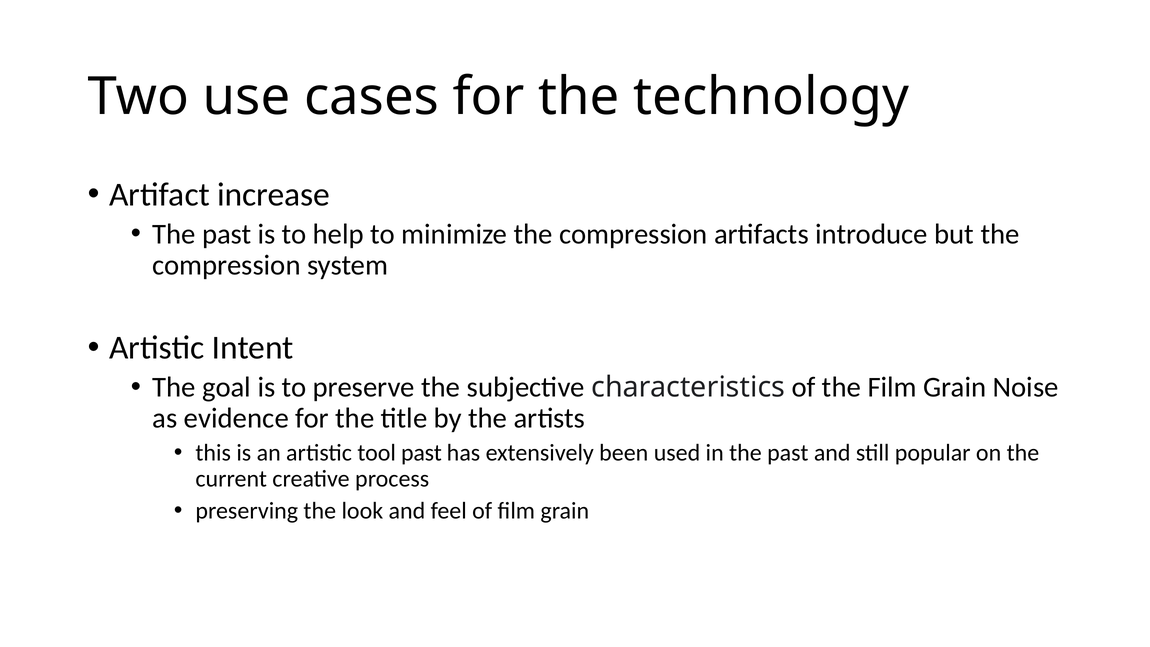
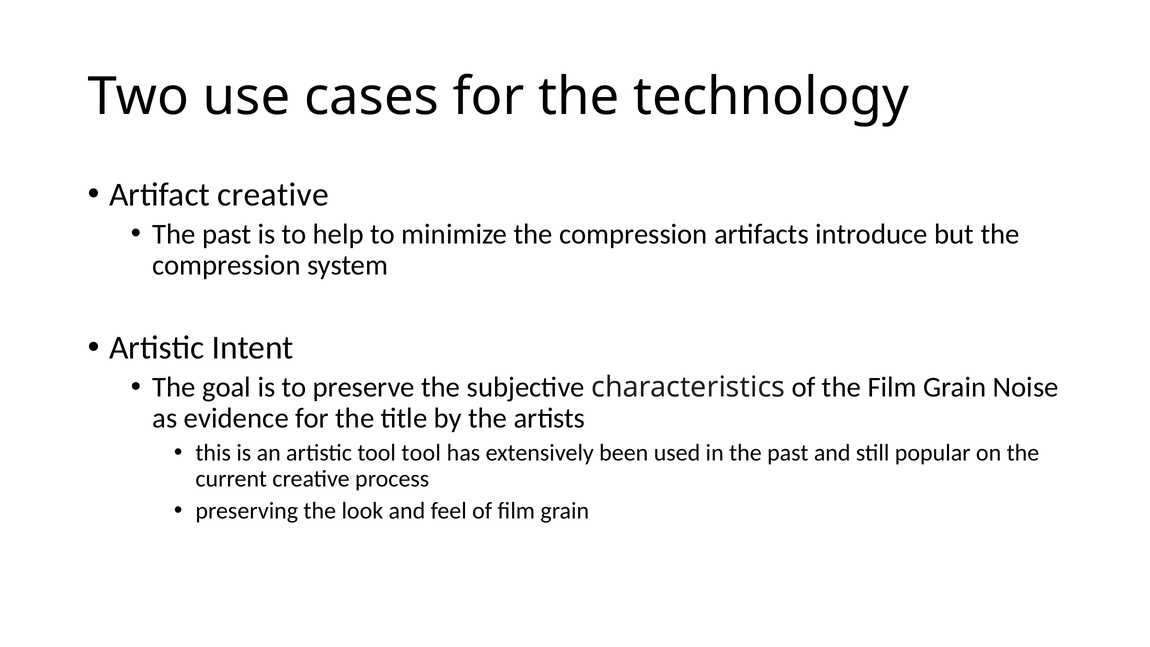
Artifact increase: increase -> creative
tool past: past -> tool
